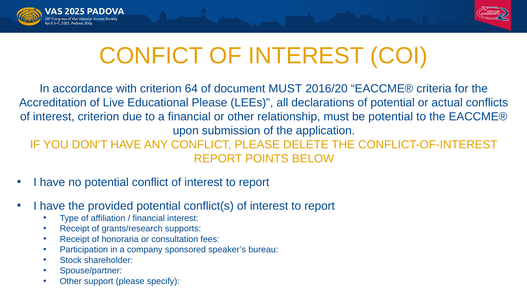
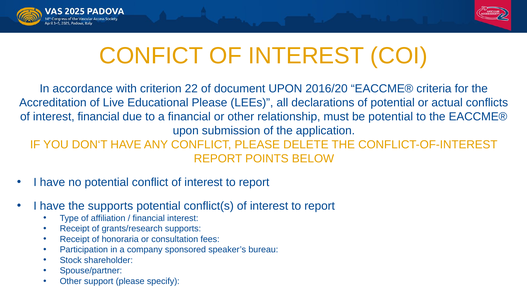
64: 64 -> 22
document MUST: MUST -> UPON
interest criterion: criterion -> financial
the provided: provided -> supports
